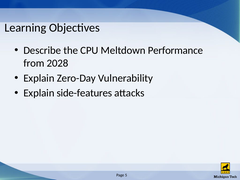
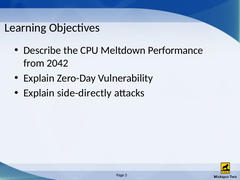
2028: 2028 -> 2042
side-features: side-features -> side-directly
